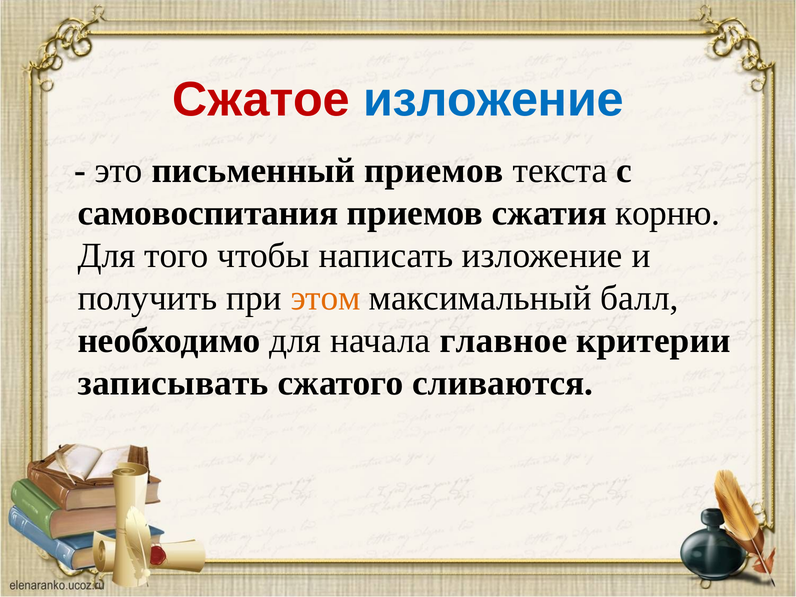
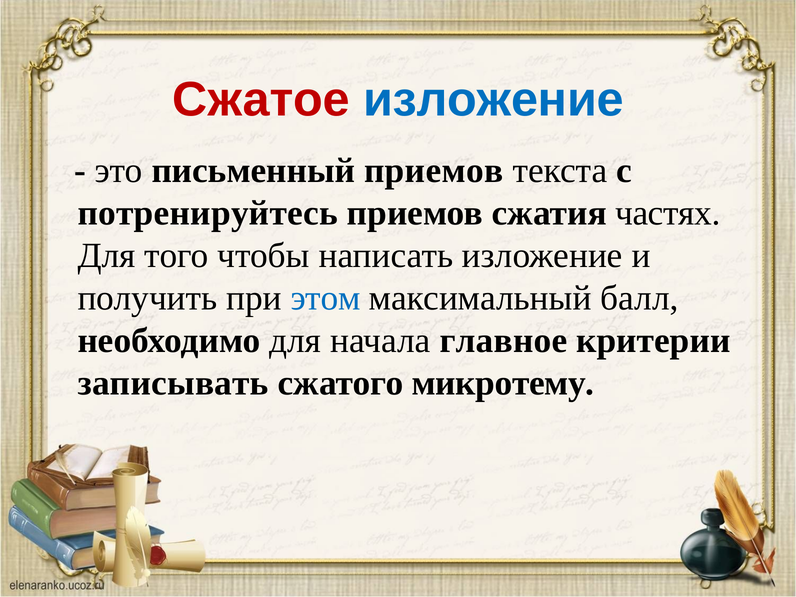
самовоспитания: самовоспитания -> потренируйтесь
корню: корню -> частях
этом colour: orange -> blue
сливаются: сливаются -> микротему
